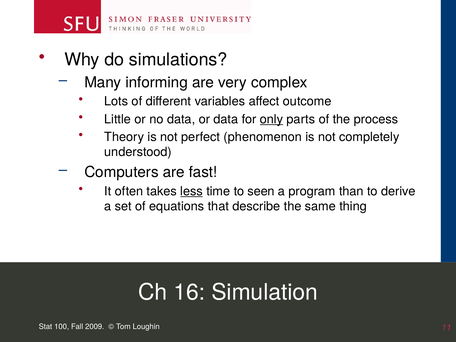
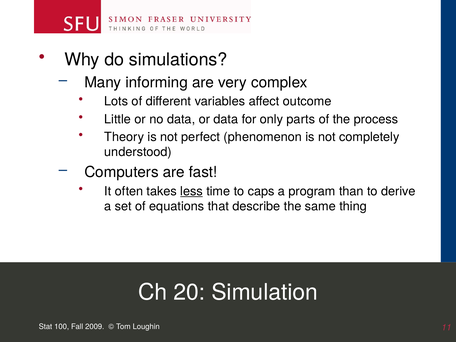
only underline: present -> none
seen: seen -> caps
16: 16 -> 20
